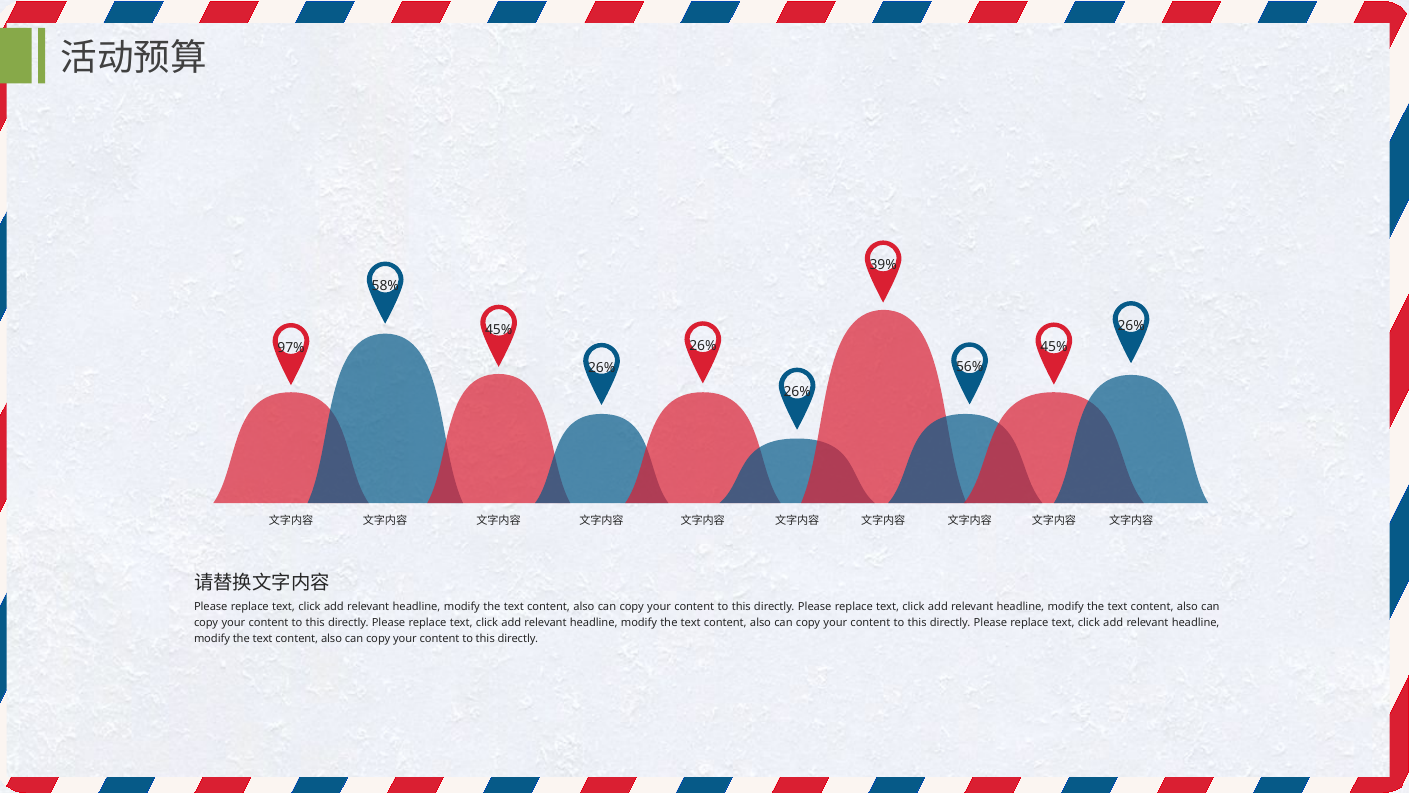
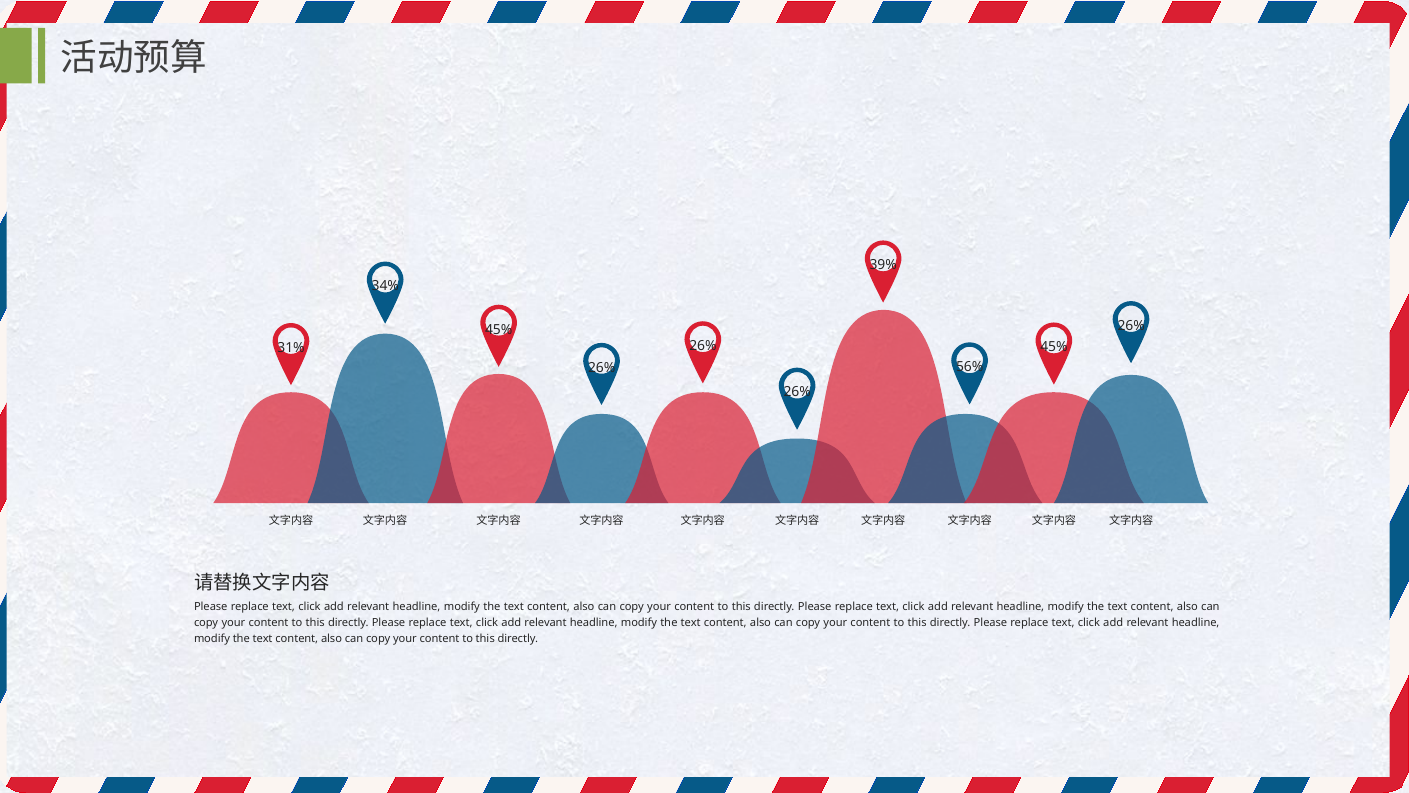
58%: 58% -> 34%
97%: 97% -> 31%
